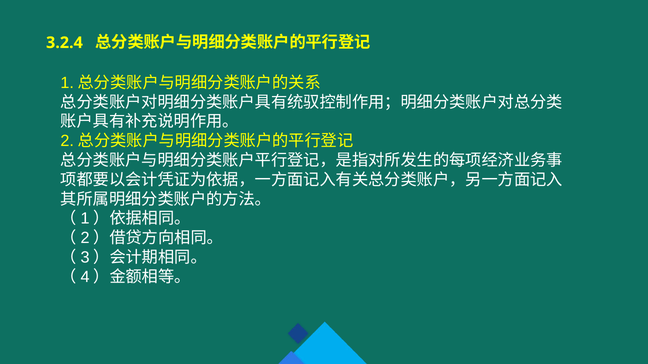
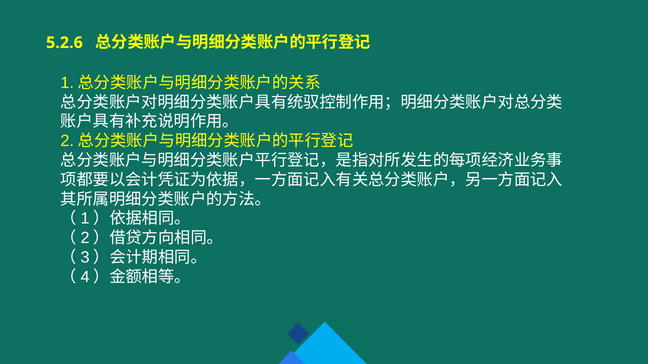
3.2.4: 3.2.4 -> 5.2.6
